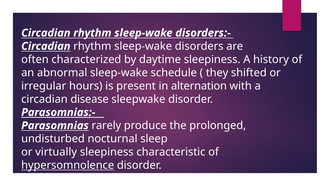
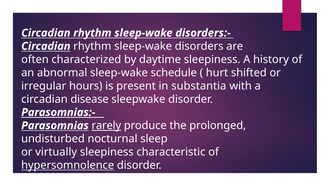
they: they -> hurt
alternation: alternation -> substantia
rarely underline: none -> present
